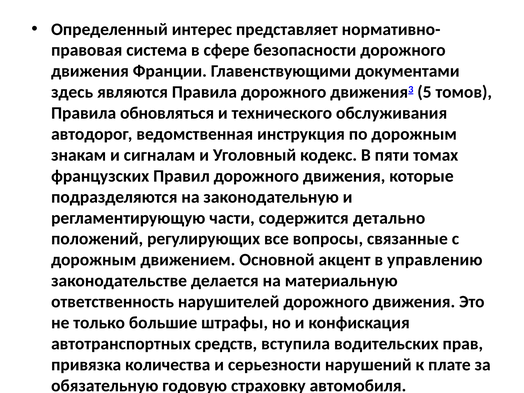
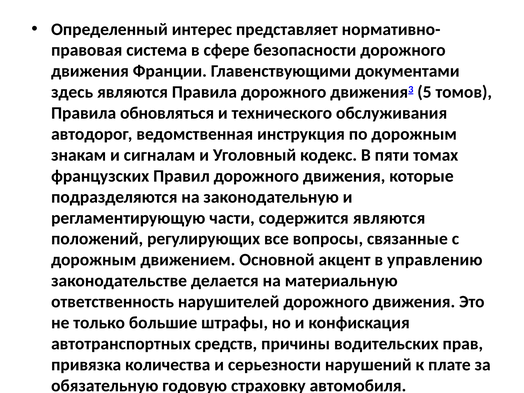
содержится детально: детально -> являются
вступила: вступила -> причины
